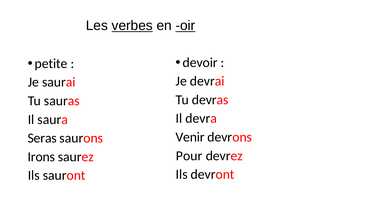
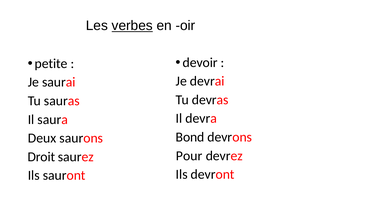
oir underline: present -> none
Venir: Venir -> Bond
Seras: Seras -> Deux
Irons: Irons -> Droit
